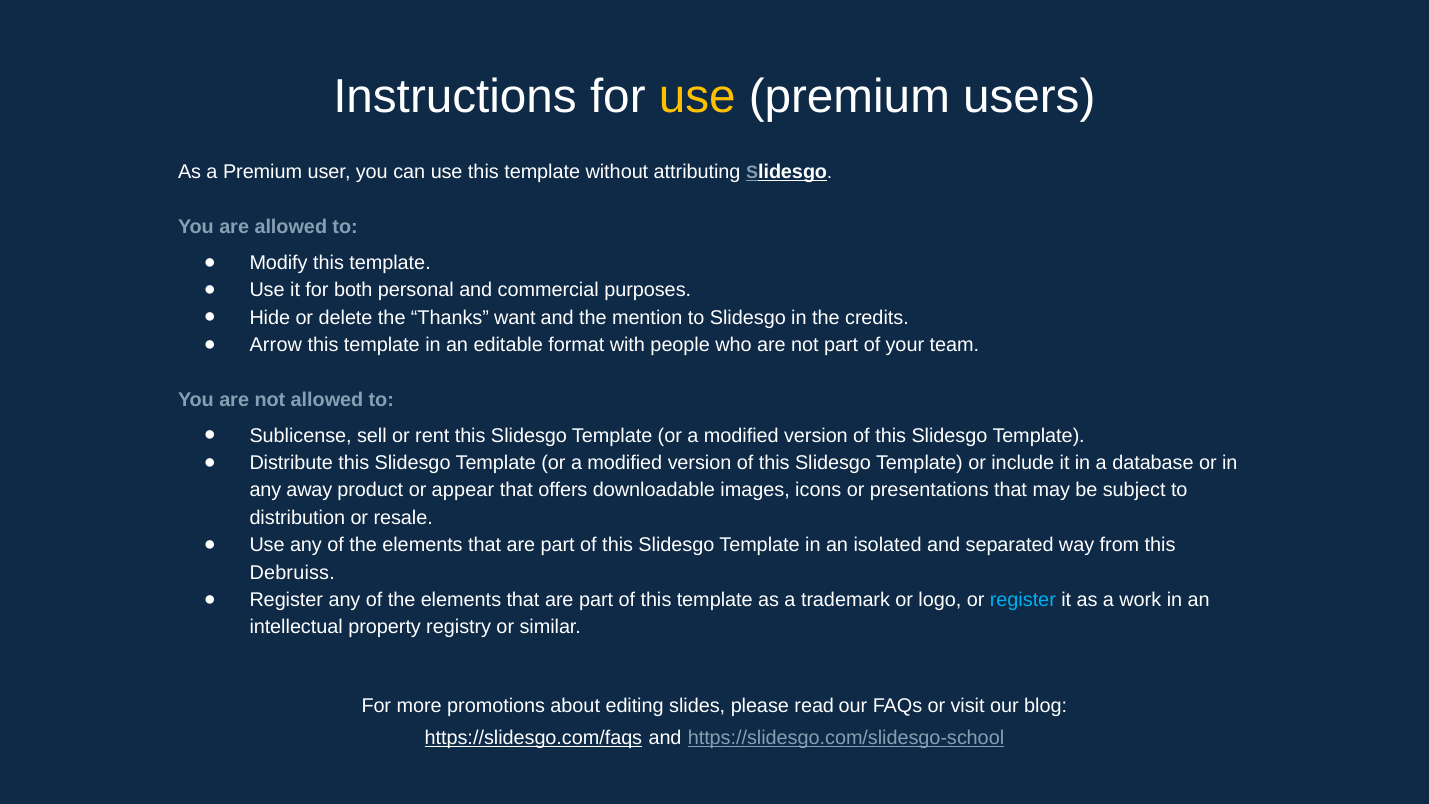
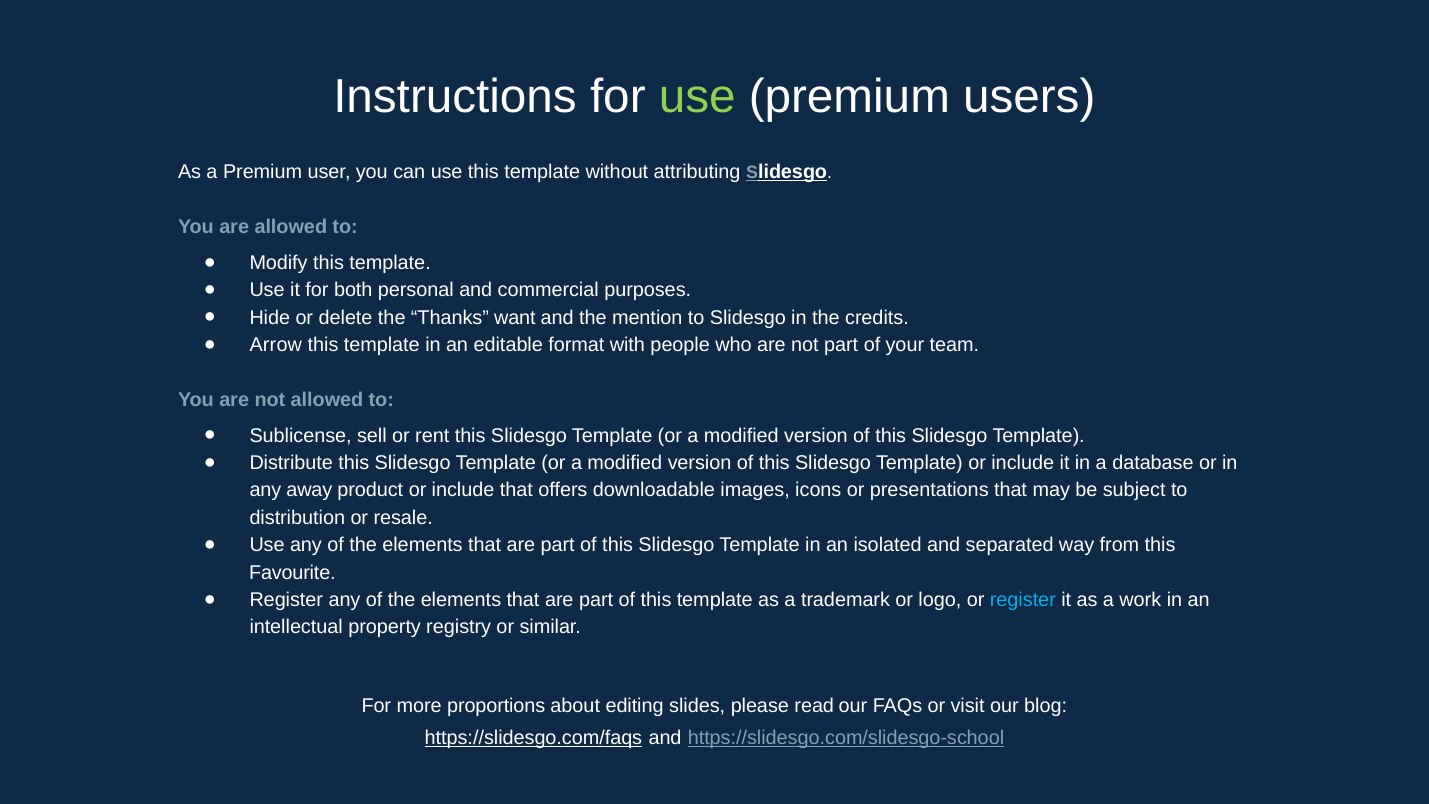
use at (697, 97) colour: yellow -> light green
product or appear: appear -> include
Debruiss: Debruiss -> Favourite
promotions: promotions -> proportions
